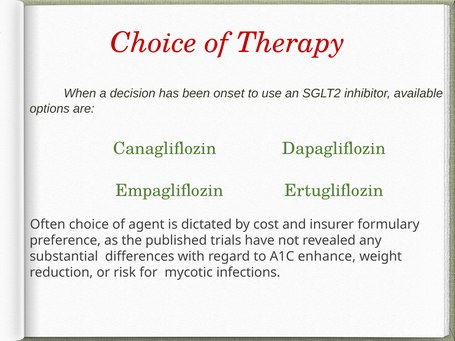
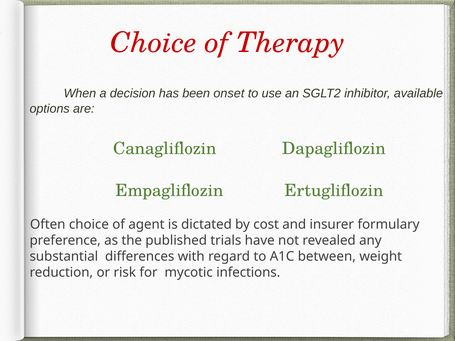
enhance: enhance -> between
